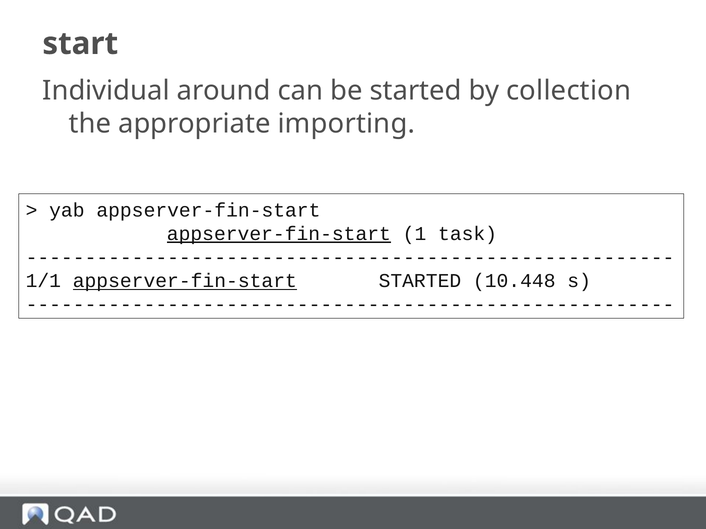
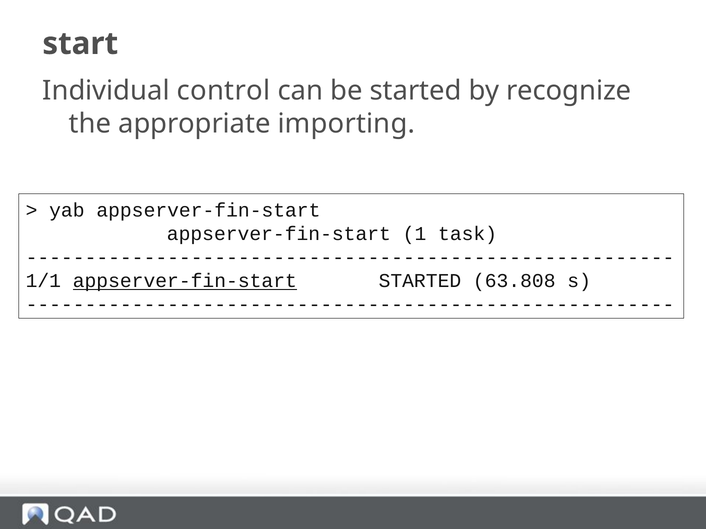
around: around -> control
collection: collection -> recognize
appserver-fin-start at (279, 234) underline: present -> none
10.448: 10.448 -> 63.808
